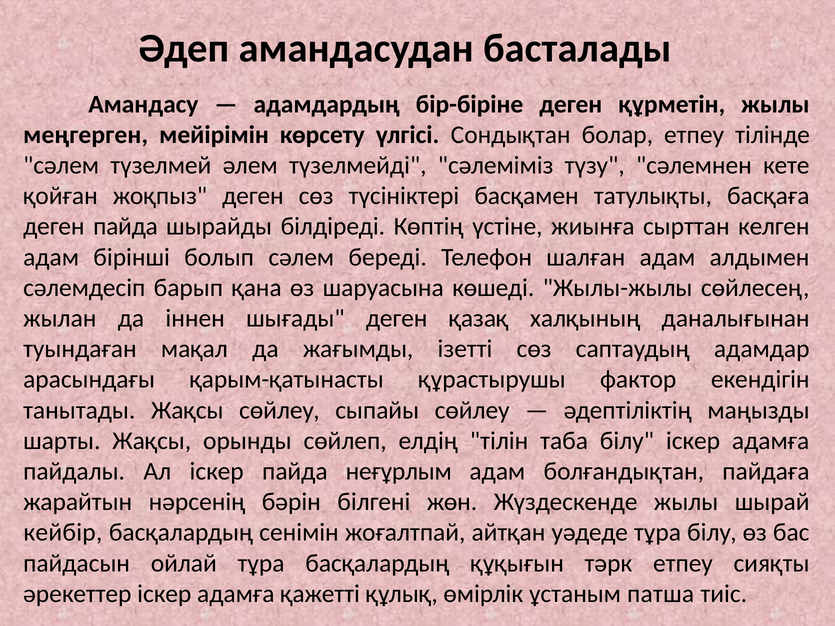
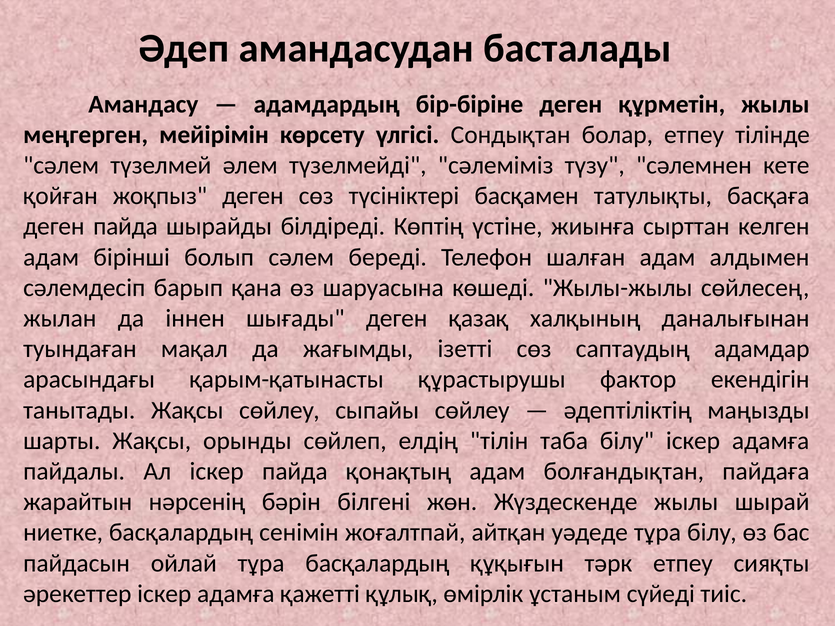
неғұрлым: неғұрлым -> қонақтың
кейбір: кейбір -> ниетке
патша: патша -> сүйеді
